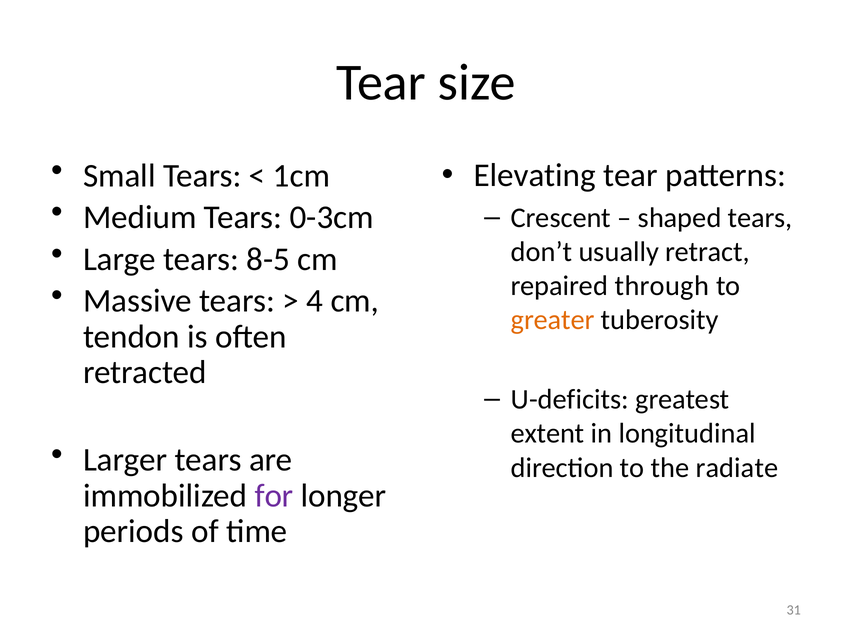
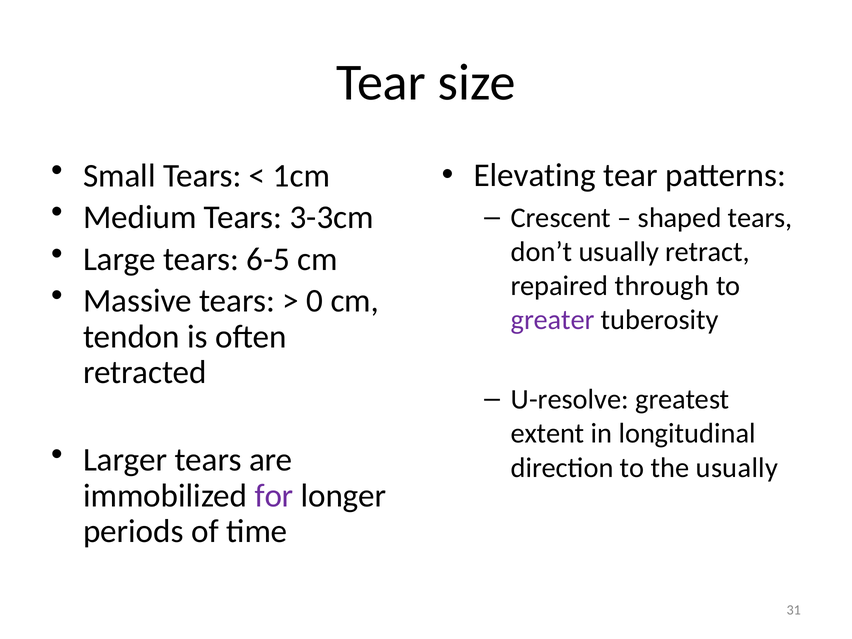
0-3cm: 0-3cm -> 3-3cm
8-5: 8-5 -> 6-5
4: 4 -> 0
greater colour: orange -> purple
U-deficits: U-deficits -> U-resolve
the radiate: radiate -> usually
